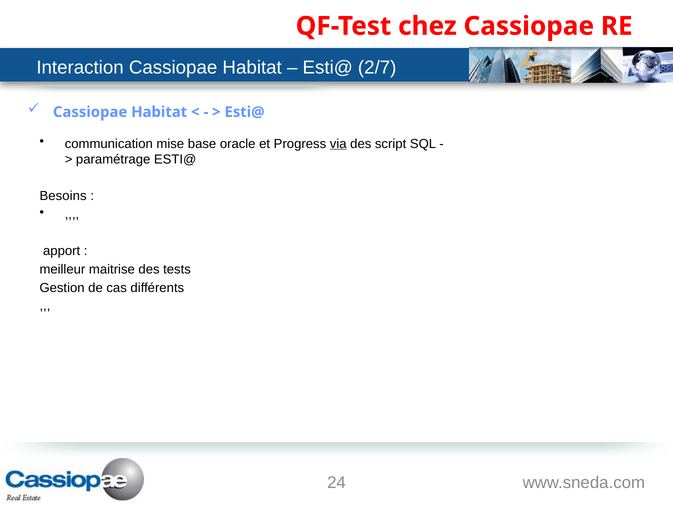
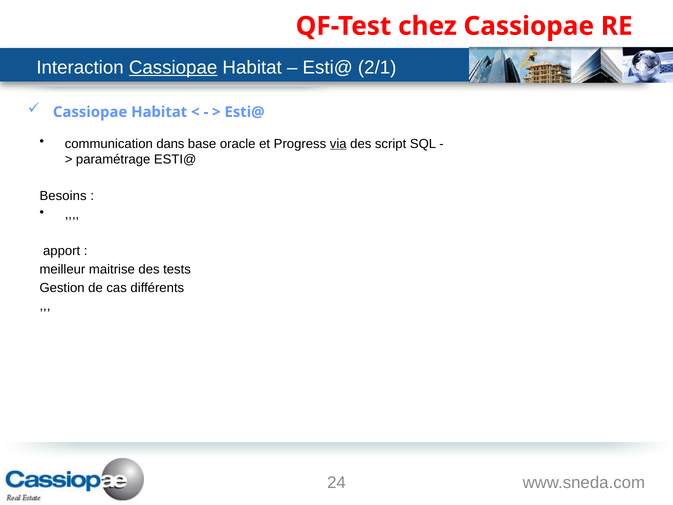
Cassiopae at (173, 68) underline: none -> present
2/7: 2/7 -> 2/1
mise: mise -> dans
